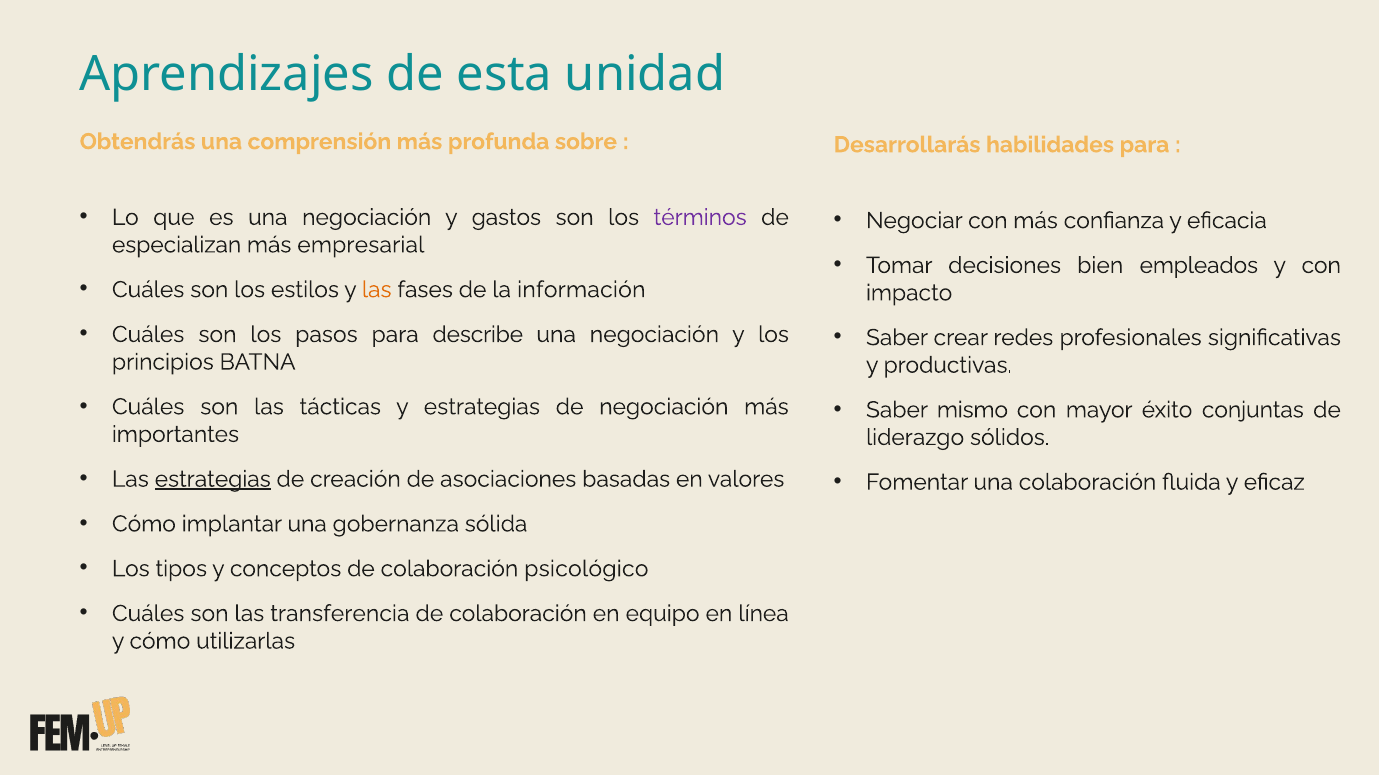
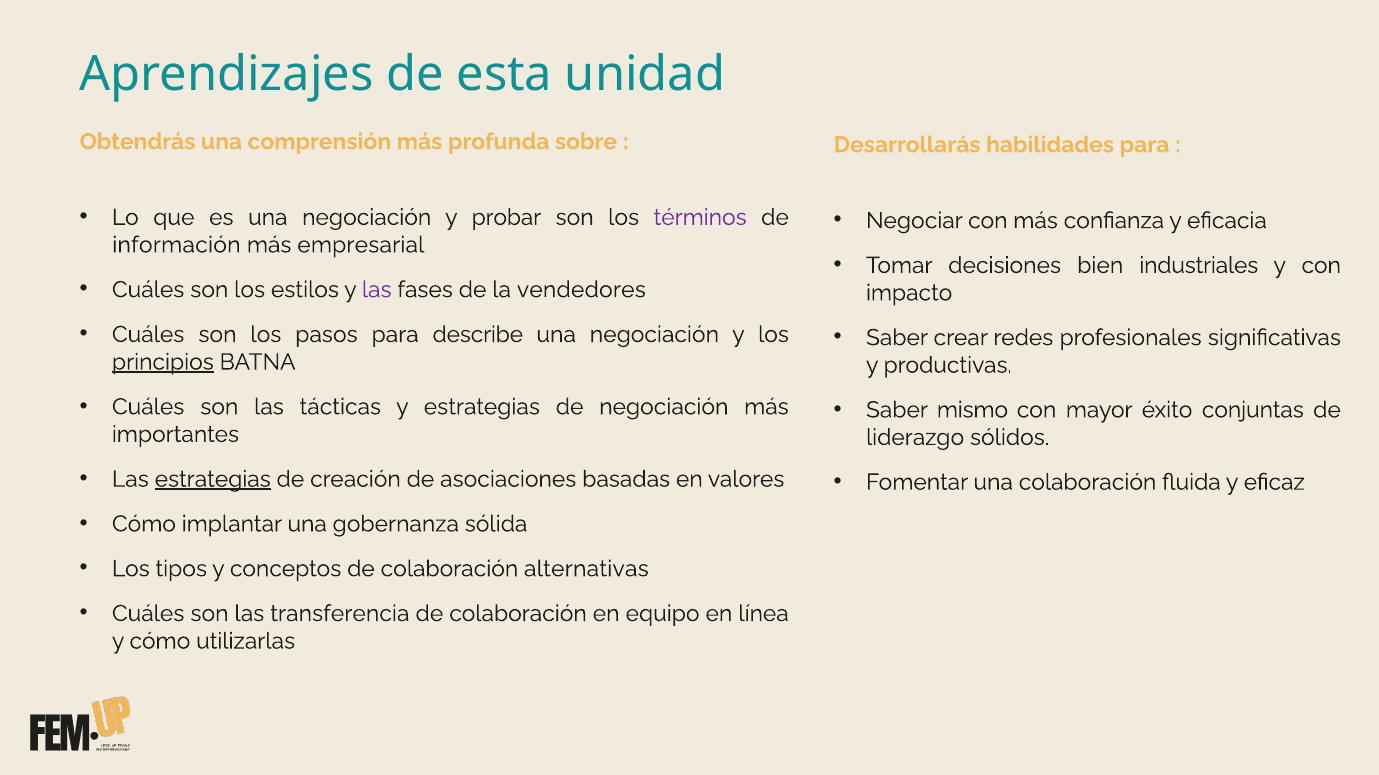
gastos: gastos -> probar
especializan: especializan -> información
empleados: empleados -> industriales
las at (377, 290) colour: orange -> purple
información: información -> vendedores
principios underline: none -> present
psicológico: psicológico -> alternativas
